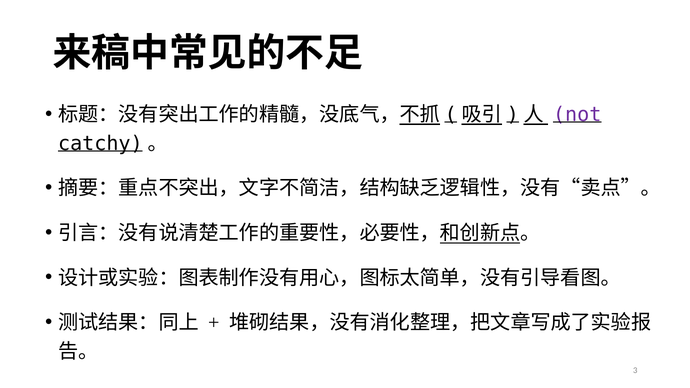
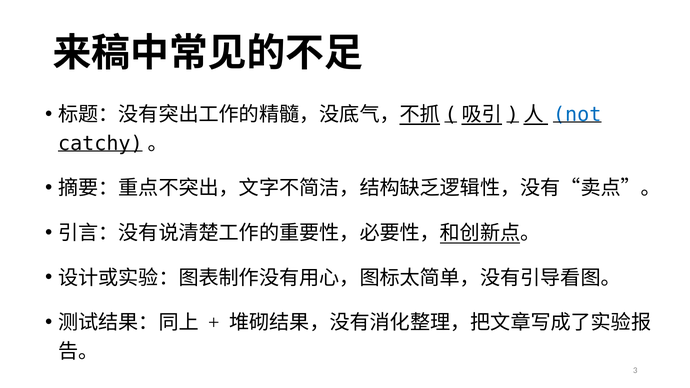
not colour: purple -> blue
